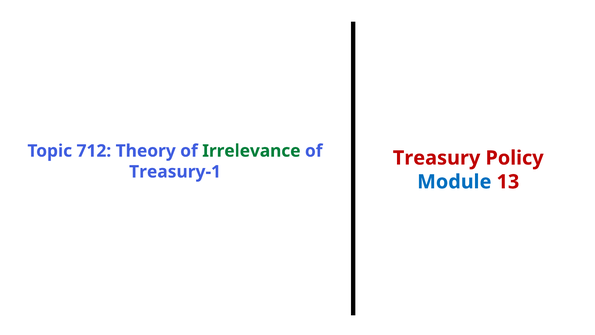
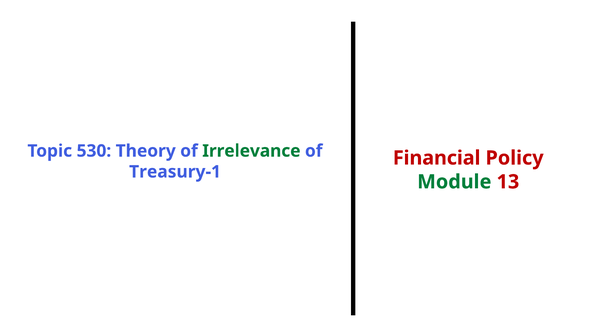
712: 712 -> 530
Treasury: Treasury -> Financial
Module colour: blue -> green
